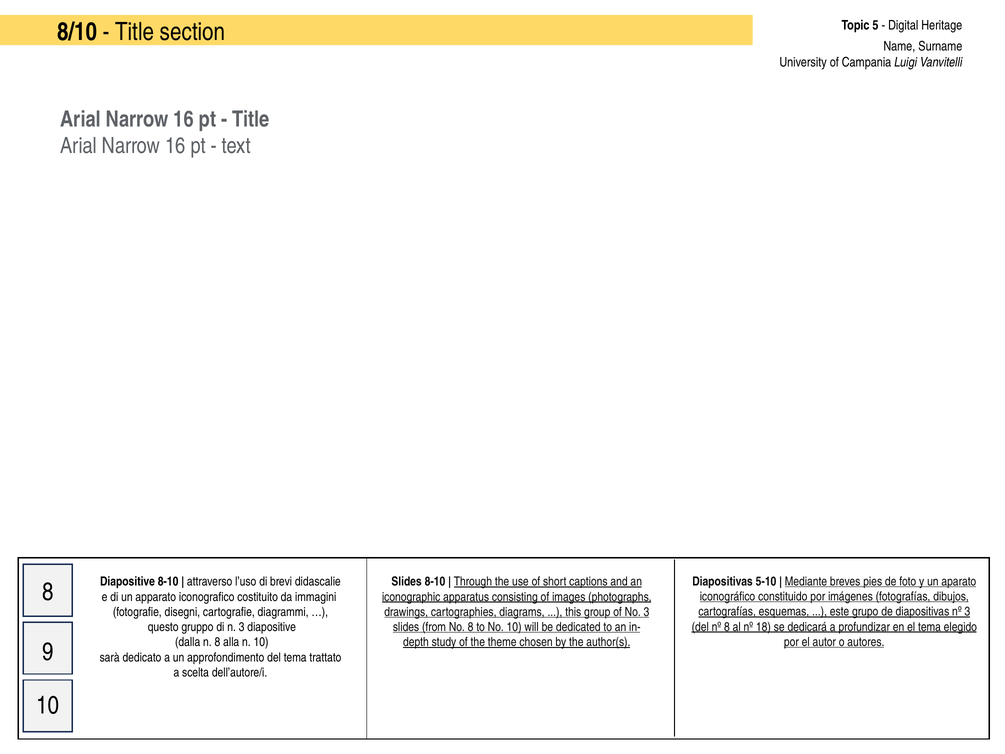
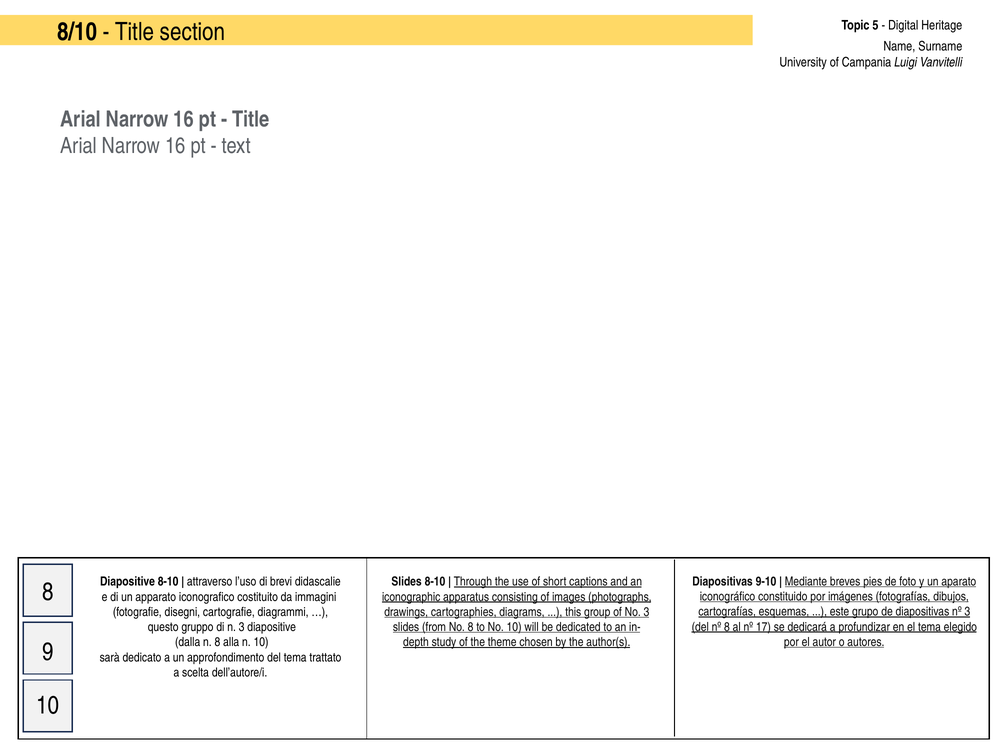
5-10: 5-10 -> 9-10
18: 18 -> 17
